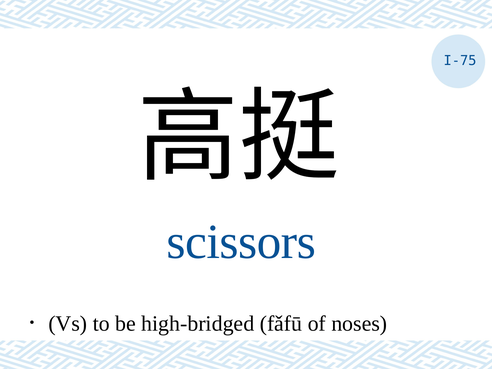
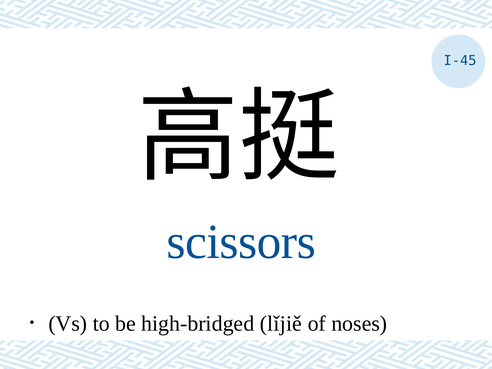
I-75: I-75 -> I-45
fǎfū: fǎfū -> lǐjiě
